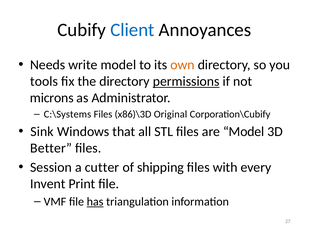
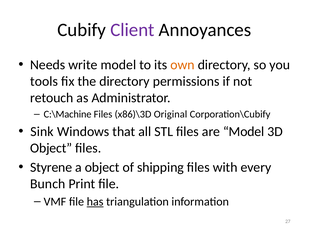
Client colour: blue -> purple
permissions underline: present -> none
microns: microns -> retouch
C:\Systems: C:\Systems -> C:\Machine
Better at (51, 148): Better -> Object
Session: Session -> Styrene
a cutter: cutter -> object
Invent: Invent -> Bunch
